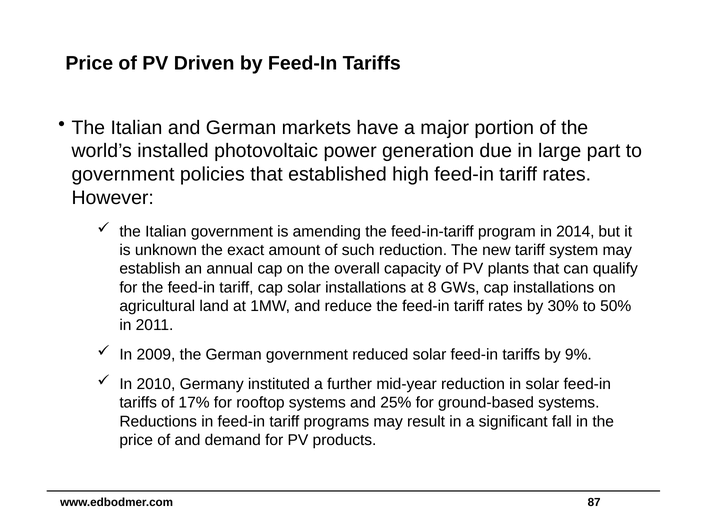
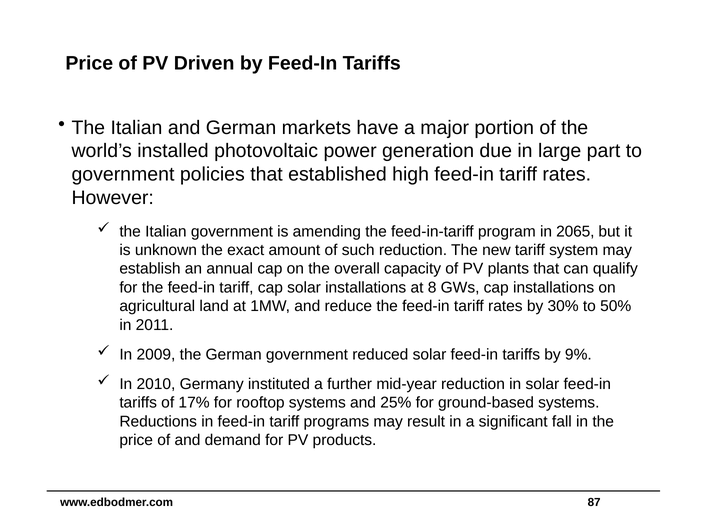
2014: 2014 -> 2065
